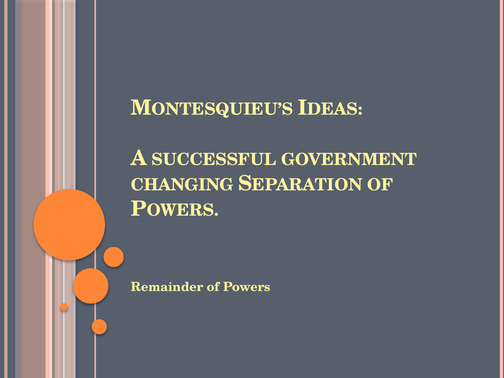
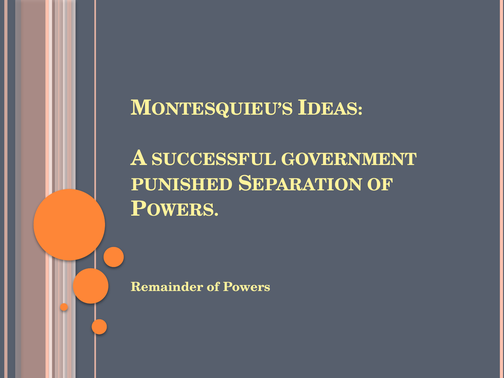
CHANGING: CHANGING -> PUNISHED
